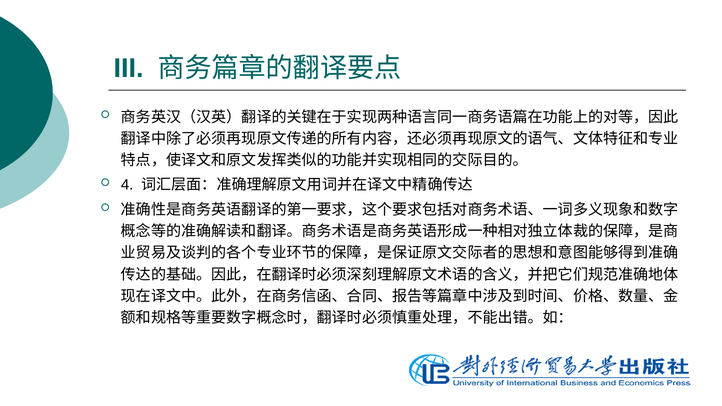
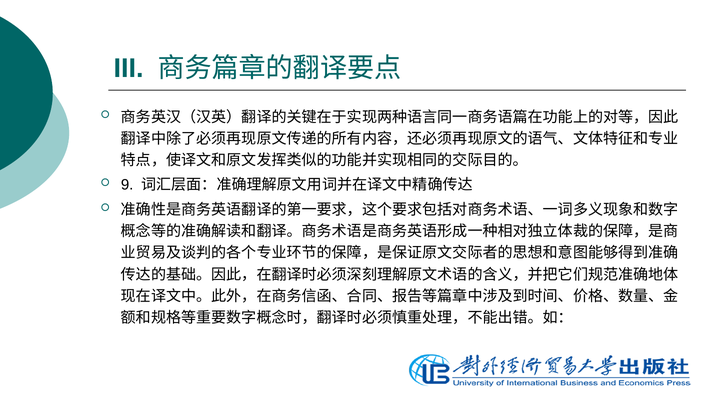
4: 4 -> 9
